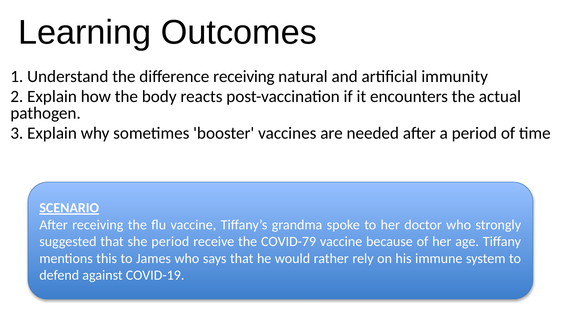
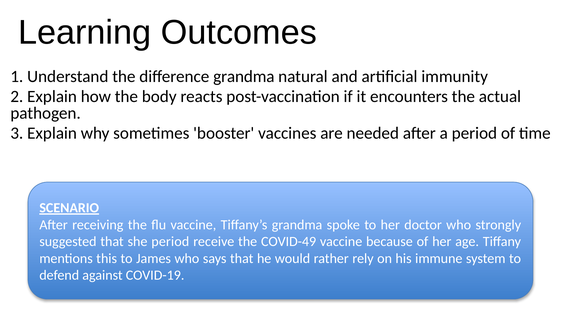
difference receiving: receiving -> grandma
COVID-79: COVID-79 -> COVID-49
